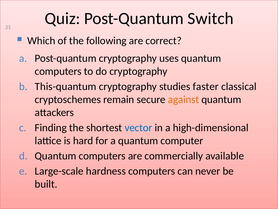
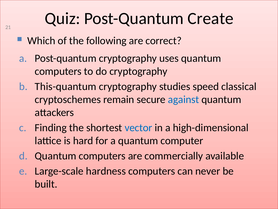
Switch: Switch -> Create
faster: faster -> speed
against colour: orange -> blue
